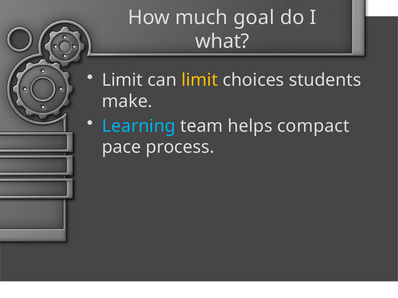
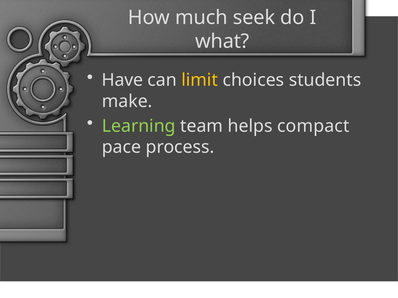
goal: goal -> seek
Limit at (122, 80): Limit -> Have
Learning colour: light blue -> light green
